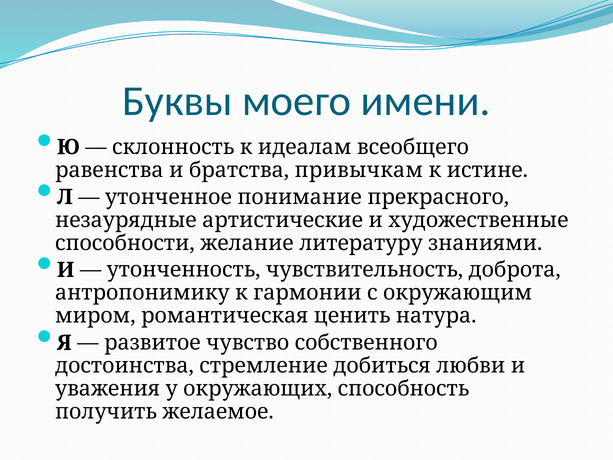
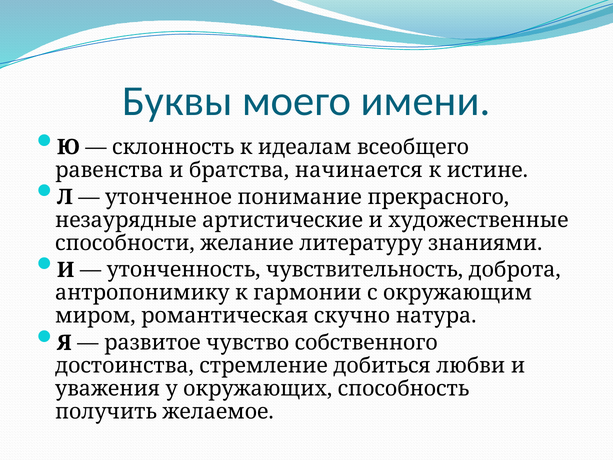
привычкам: привычкам -> начинается
ценить: ценить -> скучно
